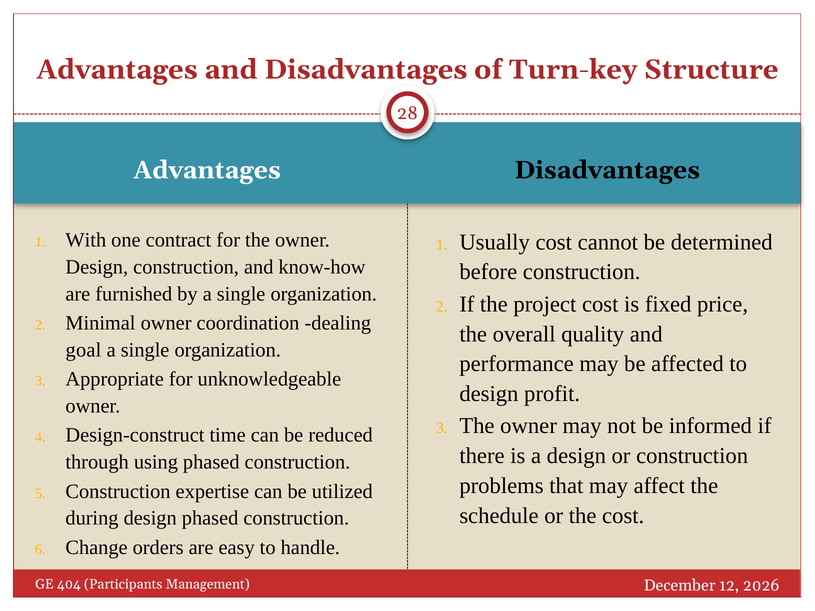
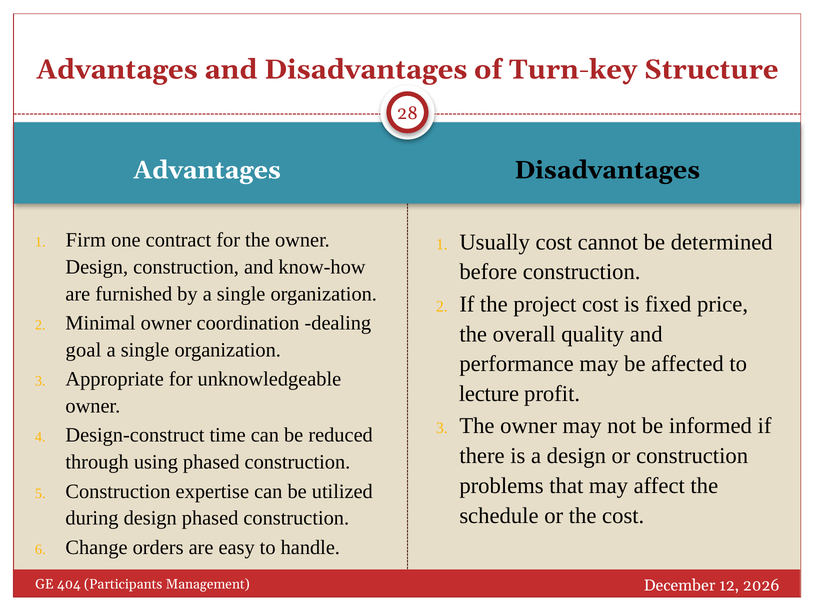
With: With -> Firm
design at (489, 394): design -> lecture
